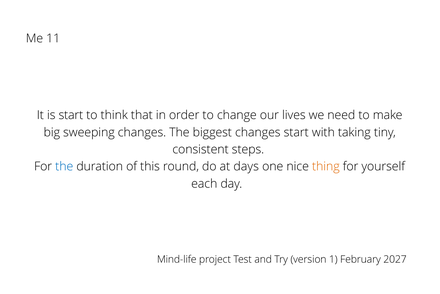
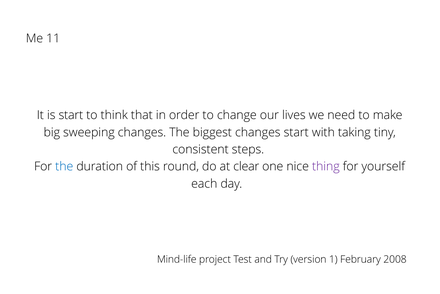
days: days -> clear
thing colour: orange -> purple
2027: 2027 -> 2008
